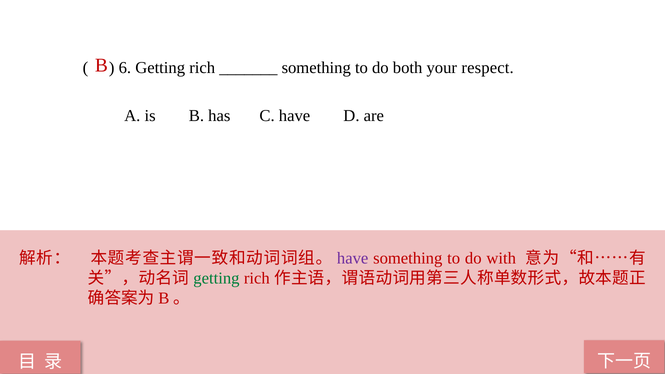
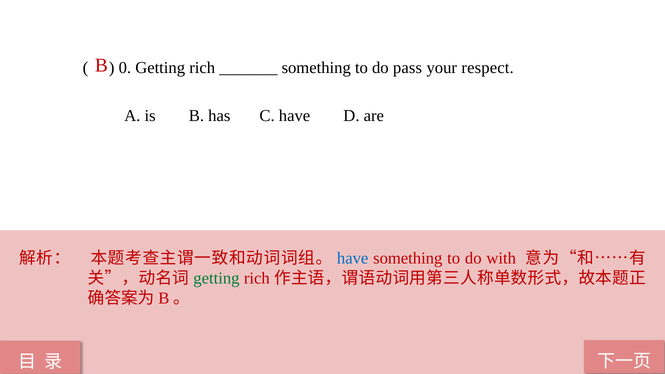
6: 6 -> 0
both: both -> pass
have at (353, 258) colour: purple -> blue
